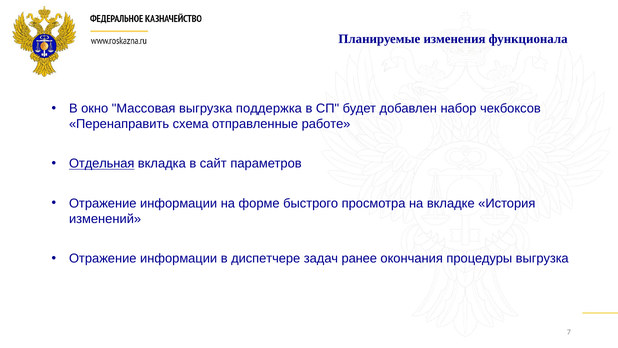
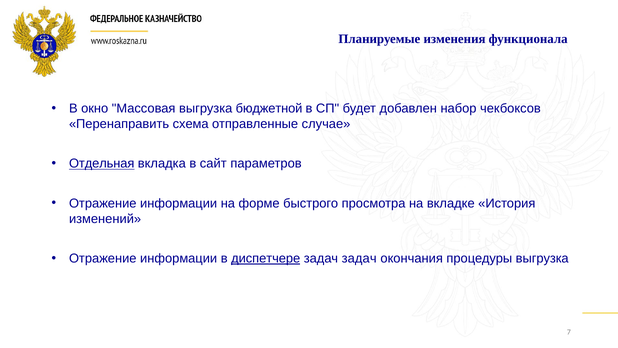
поддержка: поддержка -> бюджетной
работе: работе -> случае
диспетчере underline: none -> present
задач ранее: ранее -> задач
